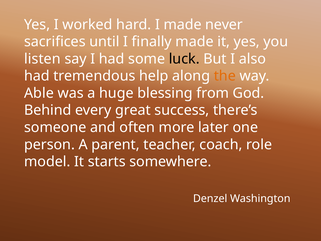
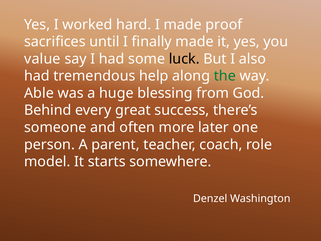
never: never -> proof
listen: listen -> value
the colour: orange -> green
